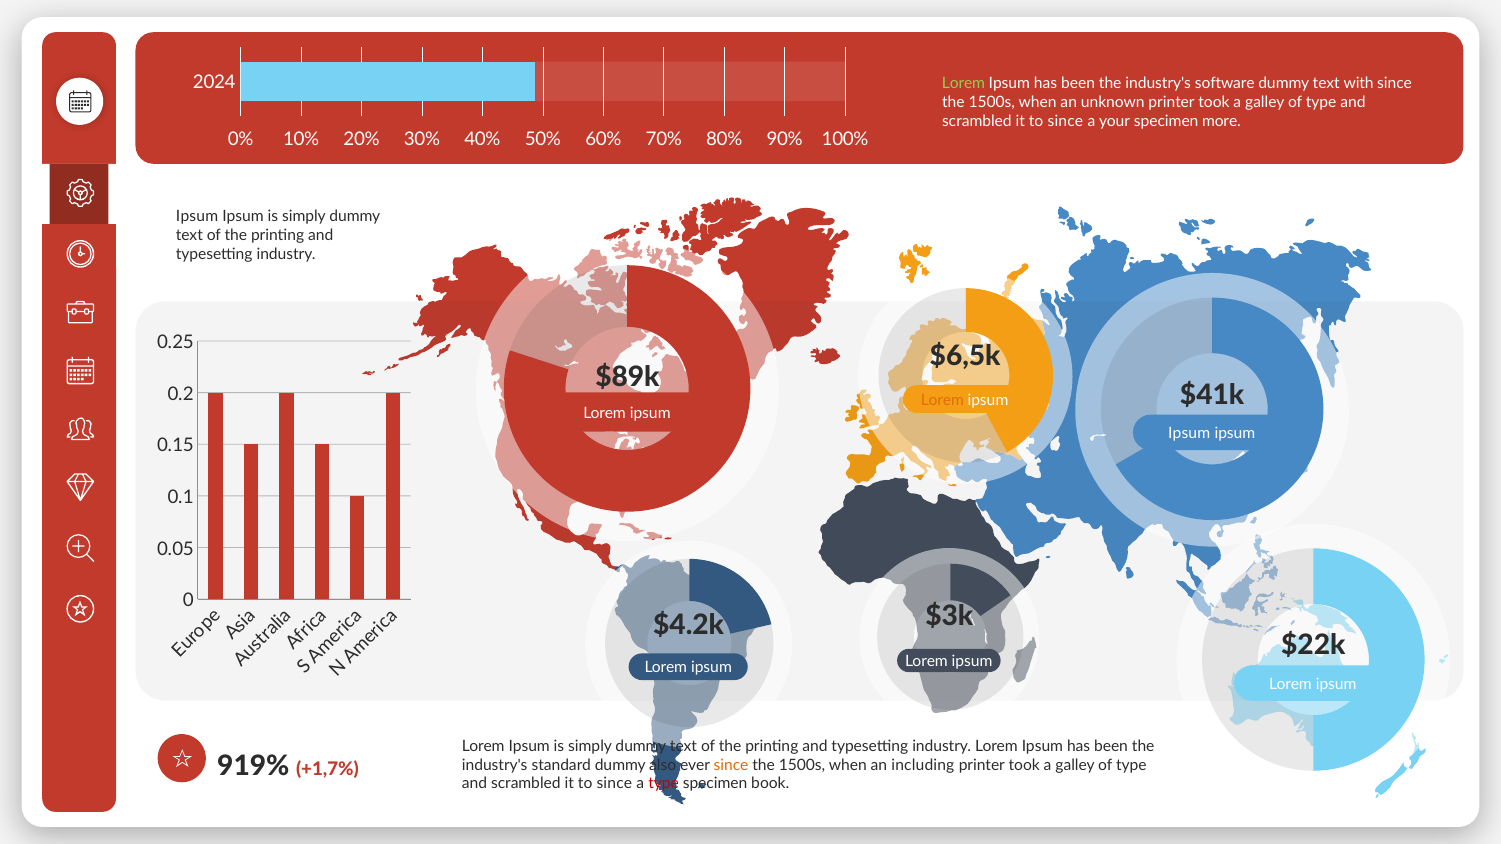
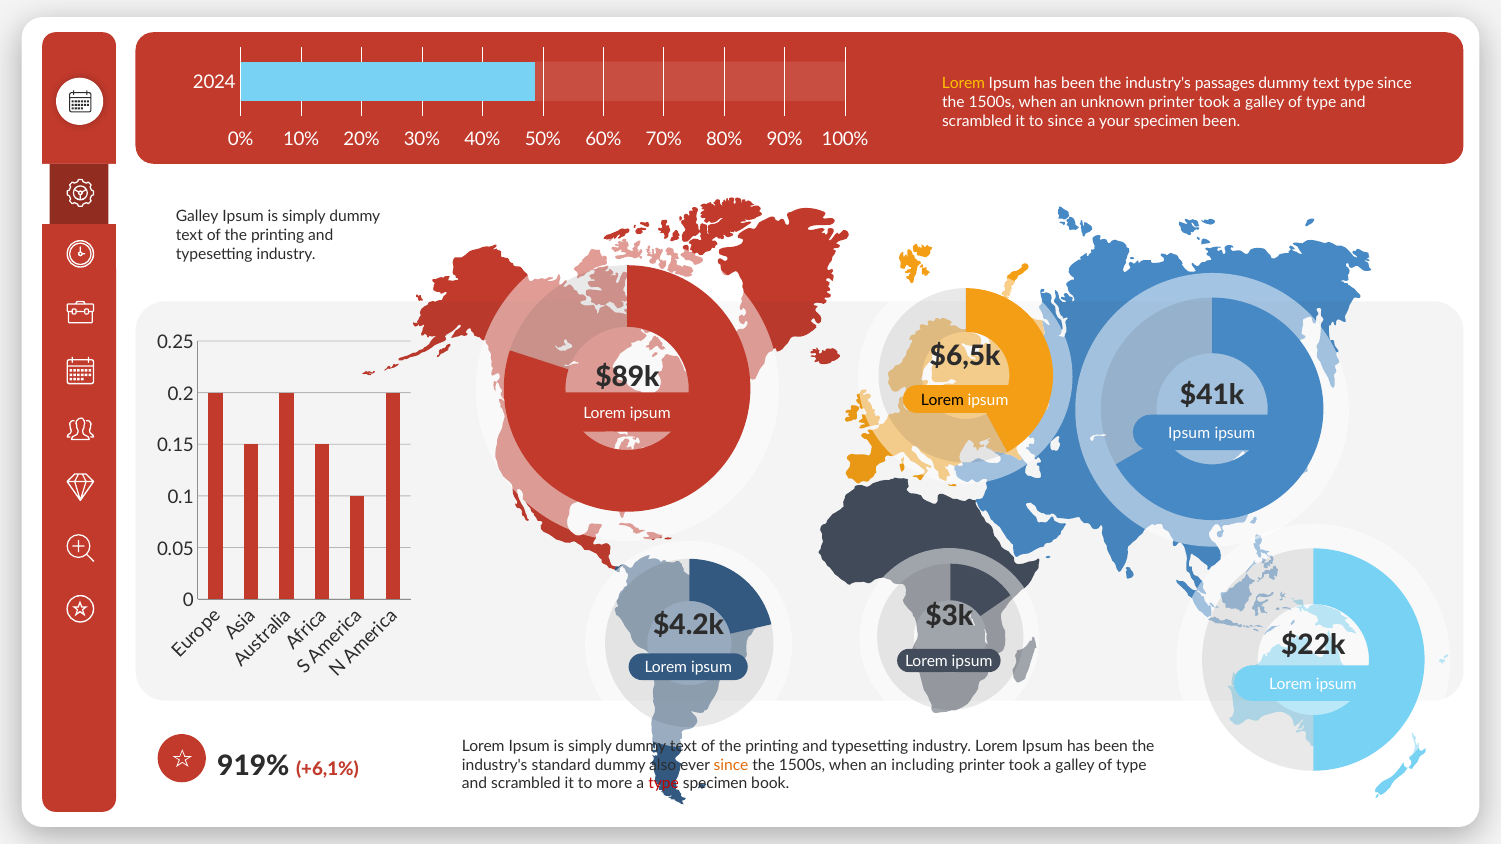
Lorem at (964, 84) colour: light green -> yellow
software: software -> passages
text with: with -> type
specimen more: more -> been
Ipsum at (197, 217): Ipsum -> Galley
Lorem at (942, 400) colour: orange -> black
+1,7%: +1,7% -> +6,1%
since at (614, 784): since -> more
